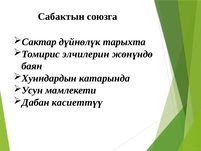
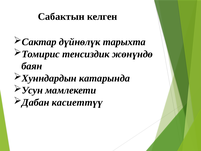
союзга: союзга -> келген
элчилерин: элчилерин -> тенсиздик
